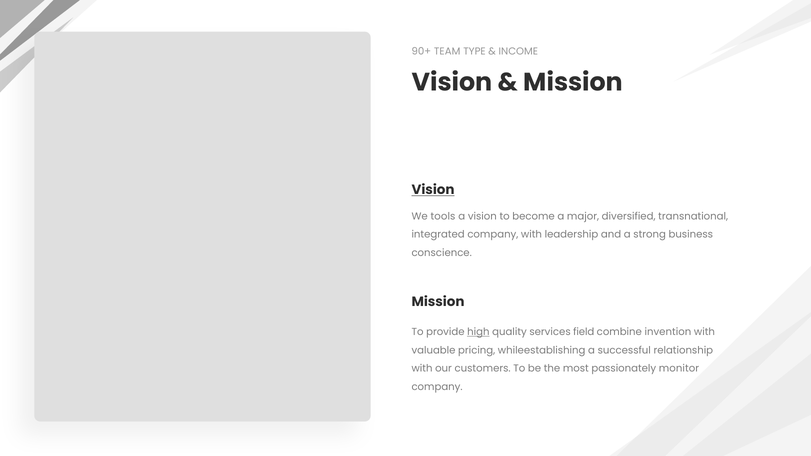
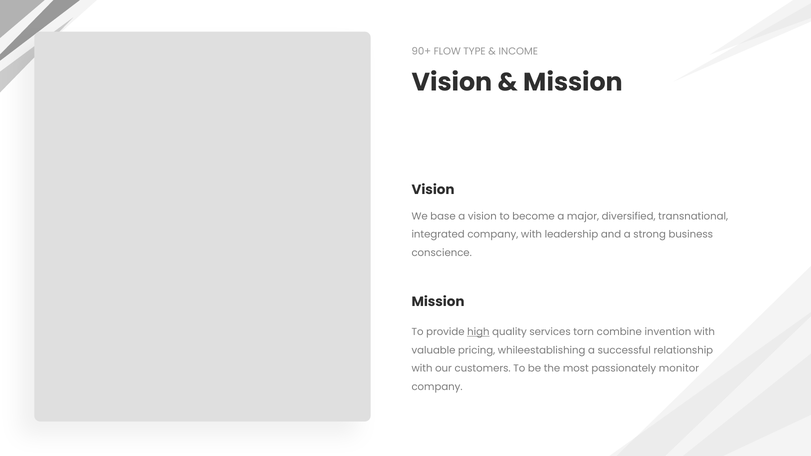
TEAM: TEAM -> FLOW
Vision at (433, 190) underline: present -> none
tools: tools -> base
field: field -> torn
